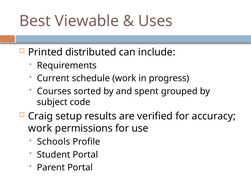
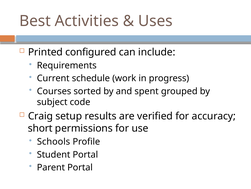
Viewable: Viewable -> Activities
distributed: distributed -> configured
work at (40, 128): work -> short
